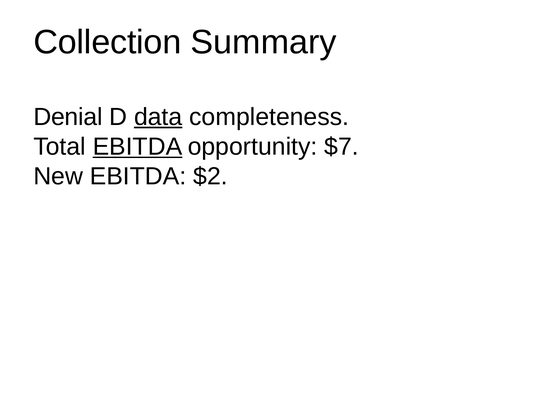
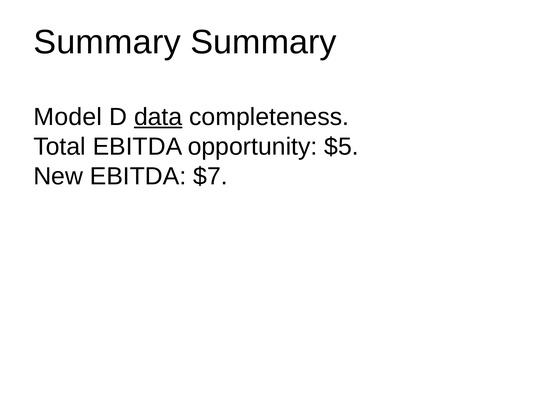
Collection at (107, 42): Collection -> Summary
Denial: Denial -> Model
EBITDA at (137, 147) underline: present -> none
$7: $7 -> $5
$2: $2 -> $7
